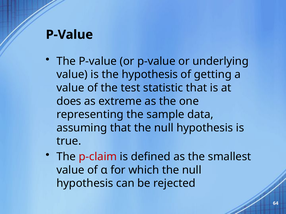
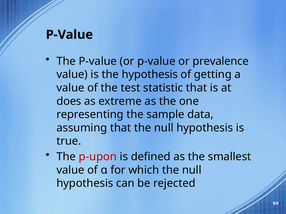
underlying: underlying -> prevalence
p-claim: p-claim -> p-upon
